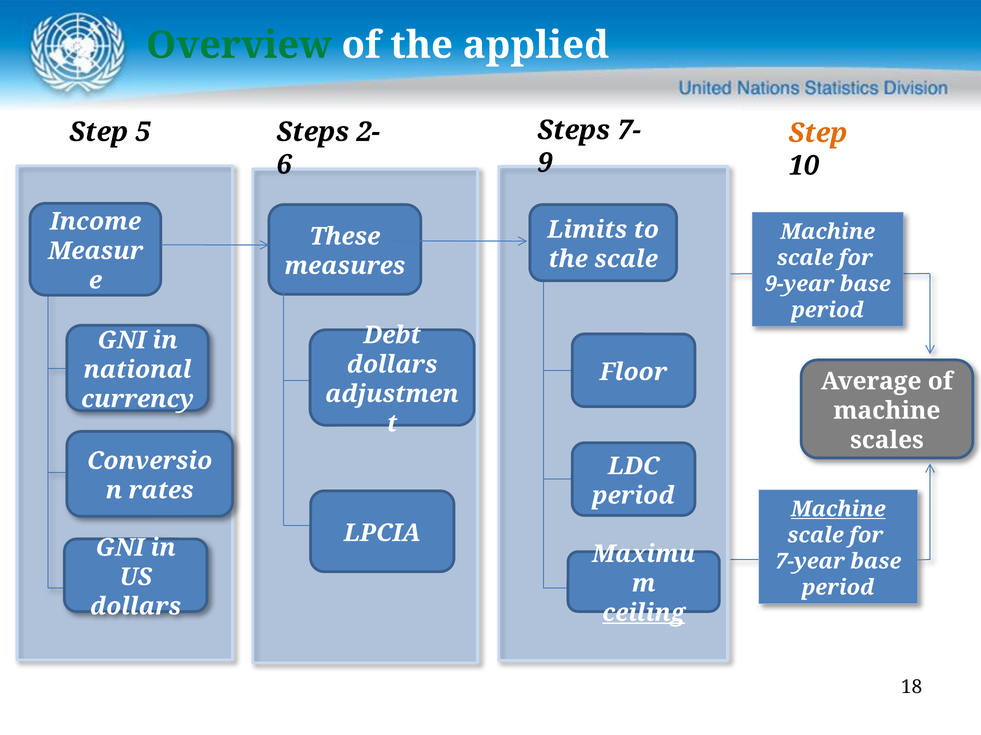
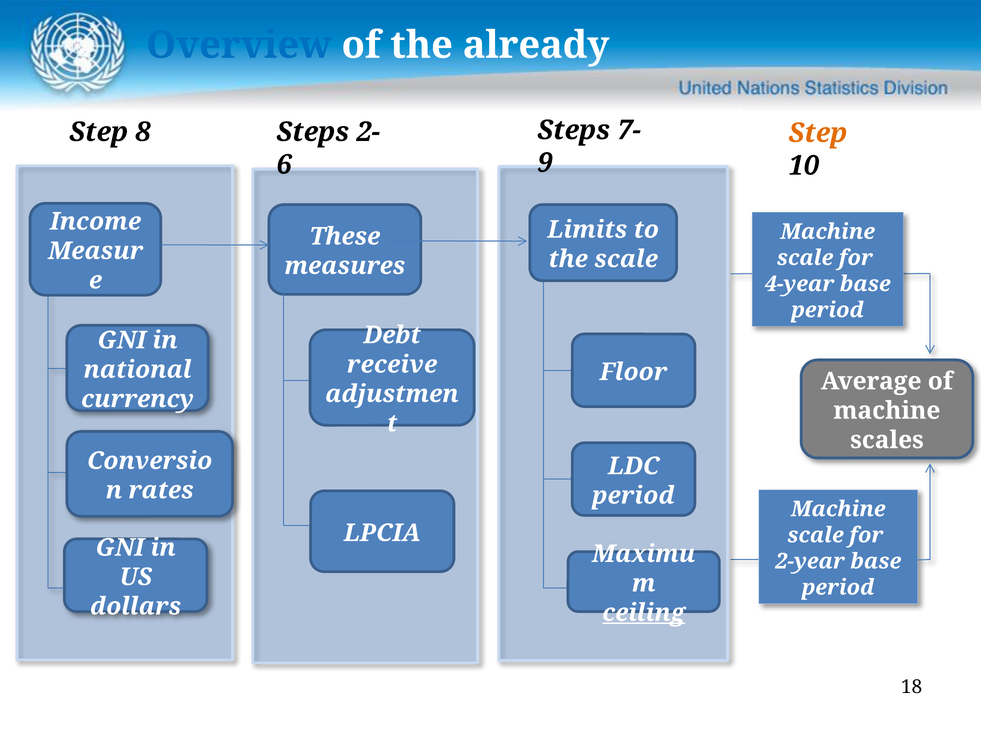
Overview colour: green -> blue
applied: applied -> already
5: 5 -> 8
9-year: 9-year -> 4-year
dollars at (392, 365): dollars -> receive
Machine at (838, 510) underline: present -> none
7-year: 7-year -> 2-year
